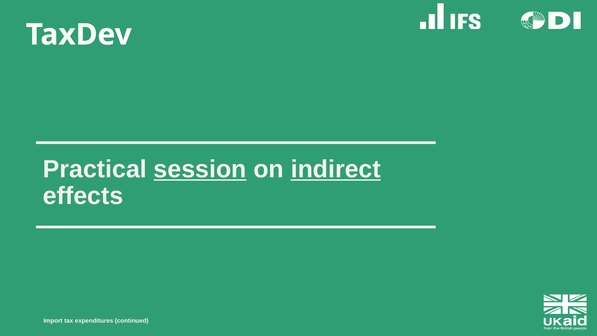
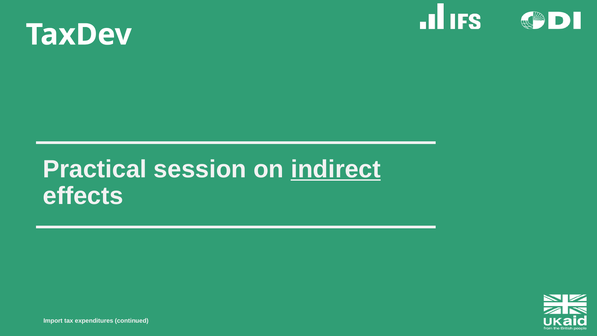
session underline: present -> none
